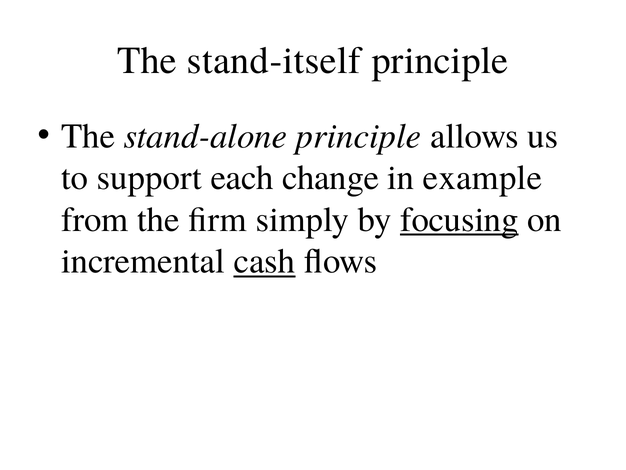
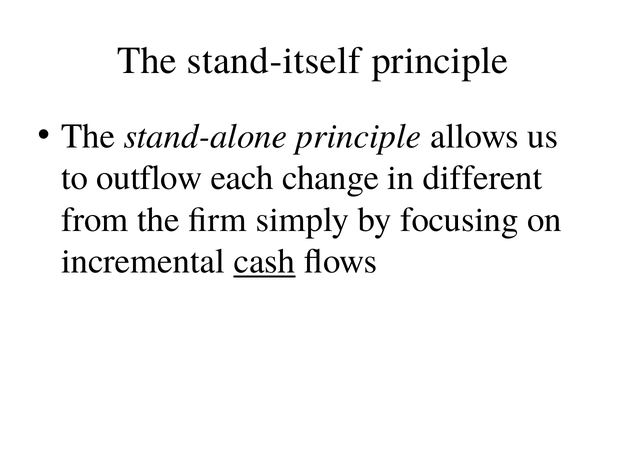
support: support -> outflow
example: example -> different
focusing underline: present -> none
